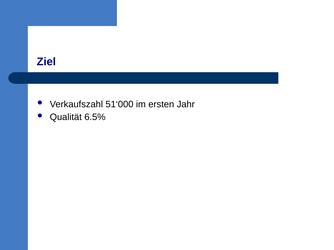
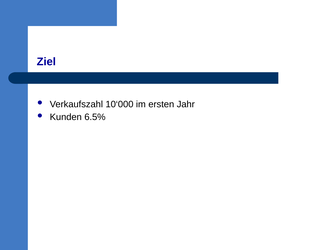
51‘000: 51‘000 -> 10‘000
Qualität: Qualität -> Kunden
